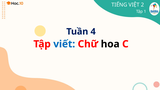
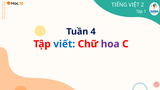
hoa colour: black -> purple
